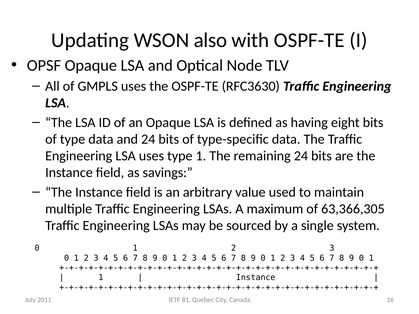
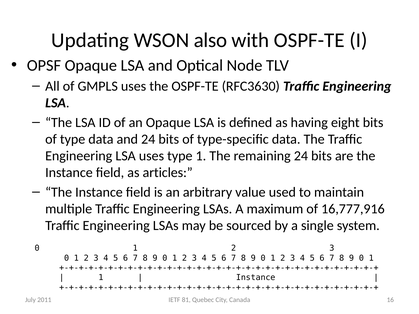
savings: savings -> articles
63,366,305: 63,366,305 -> 16,777,916
